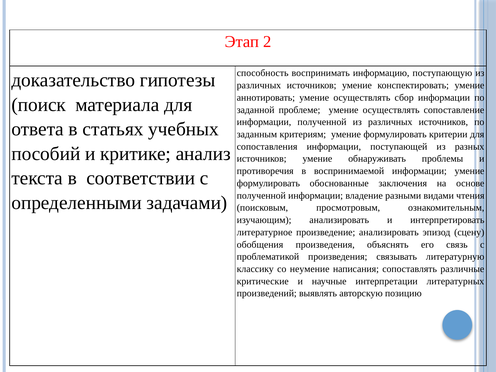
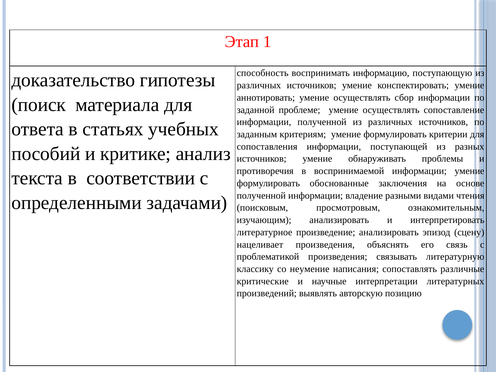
2: 2 -> 1
обобщения: обобщения -> нацеливает
